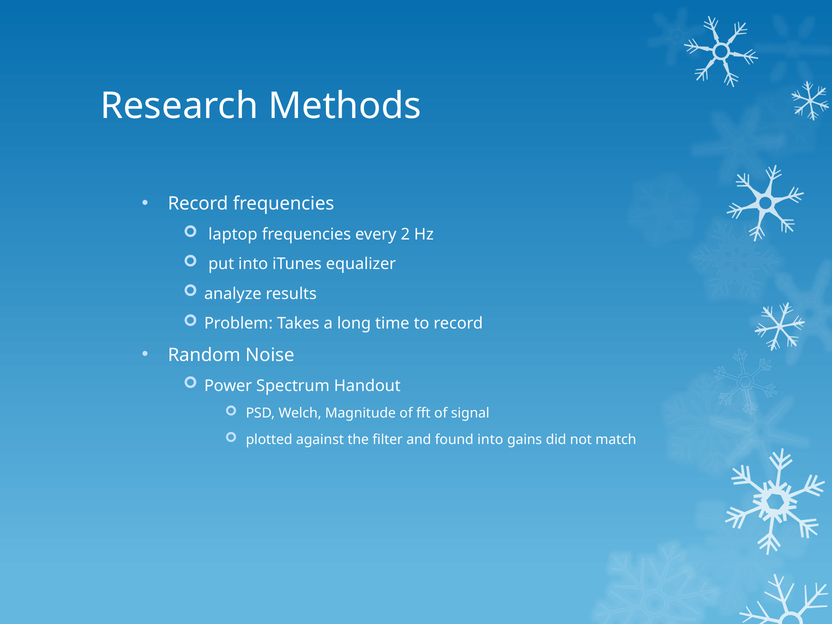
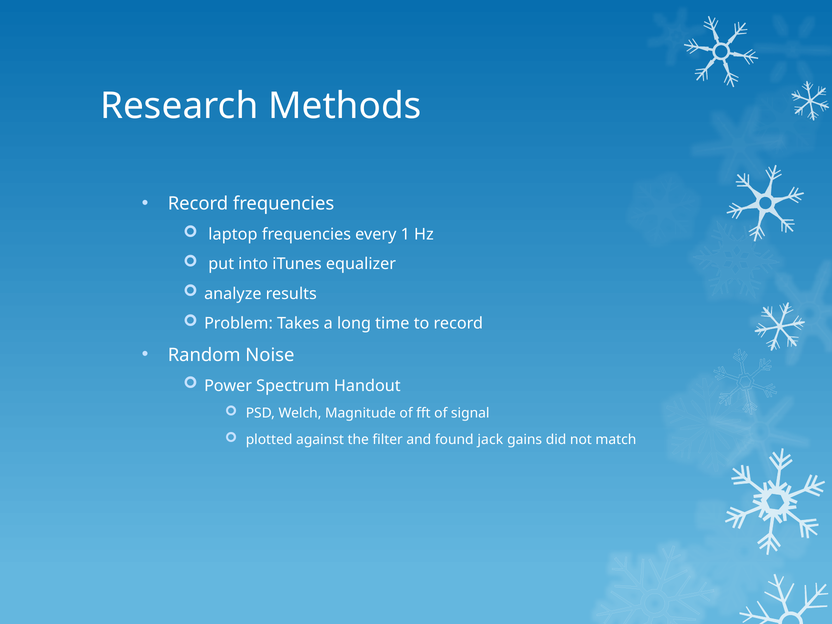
2: 2 -> 1
found into: into -> jack
